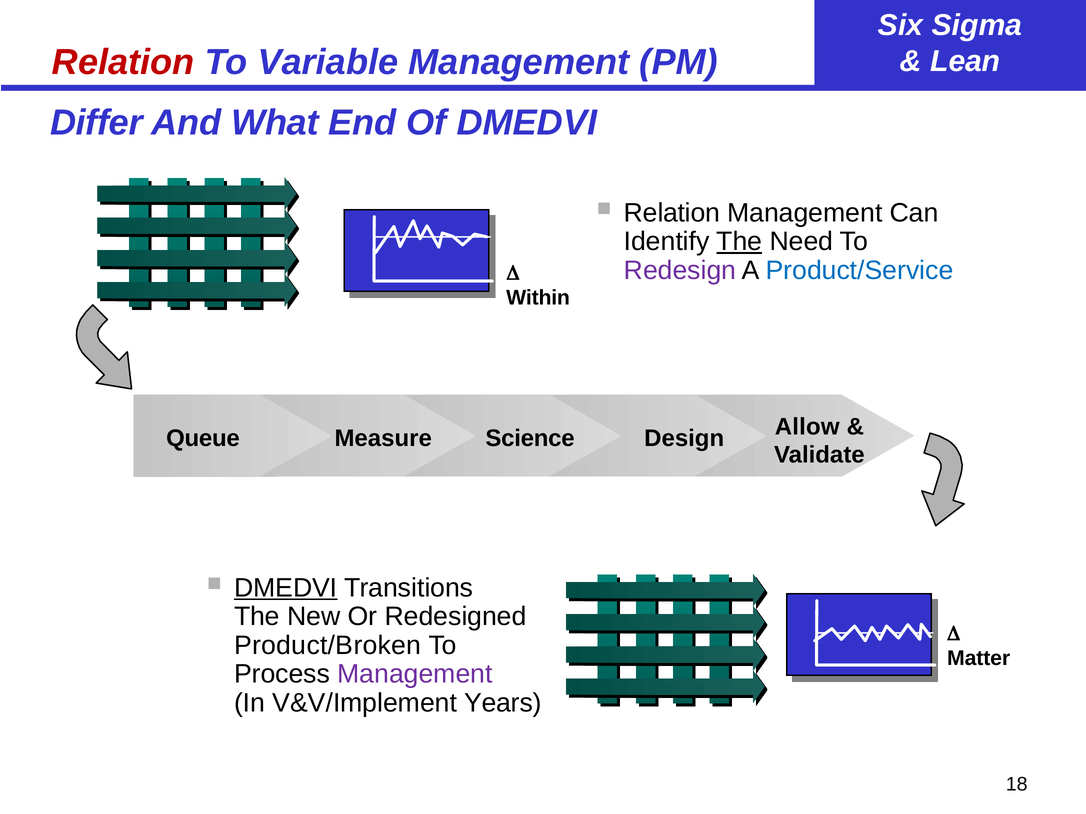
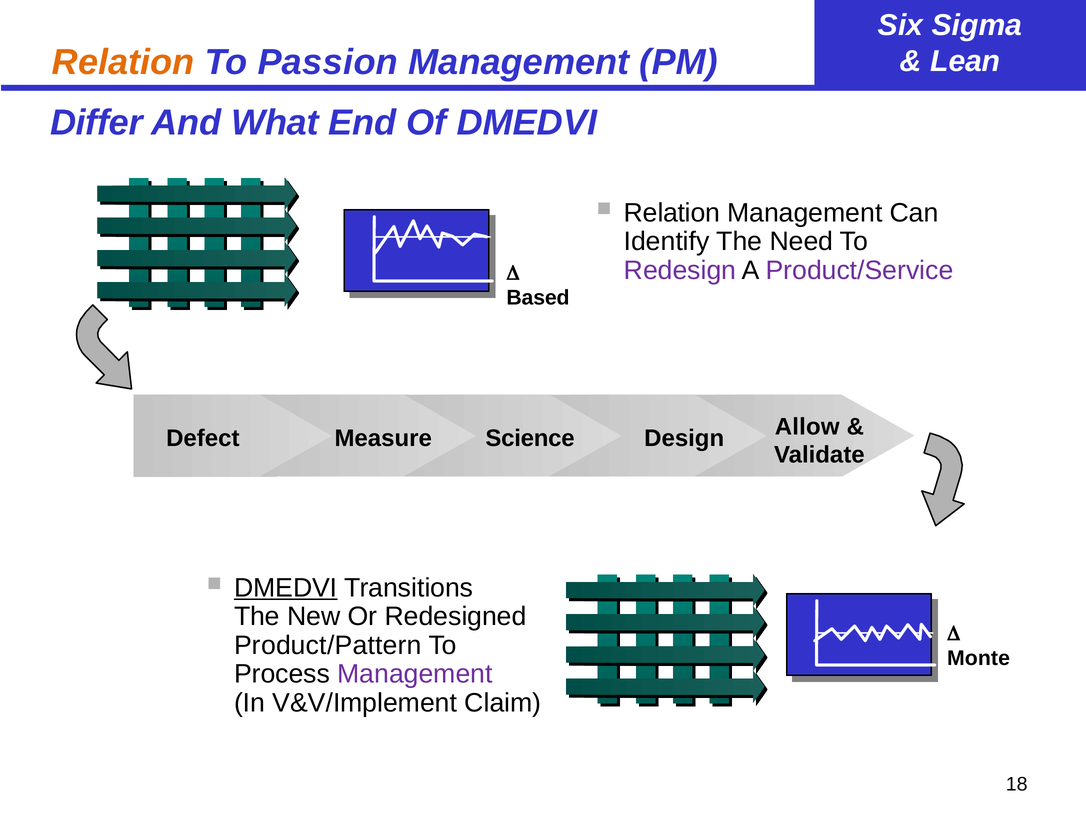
Relation at (123, 62) colour: red -> orange
Variable: Variable -> Passion
The at (739, 242) underline: present -> none
Product/Service colour: blue -> purple
Within: Within -> Based
Queue: Queue -> Defect
Product/Broken: Product/Broken -> Product/Pattern
Matter: Matter -> Monte
Years: Years -> Claim
